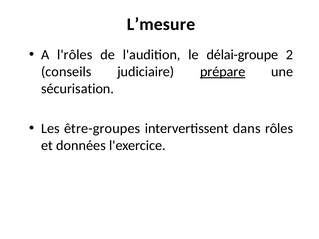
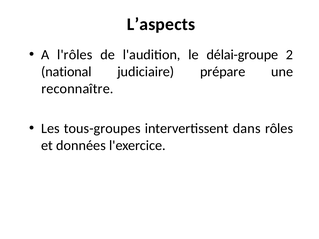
L’mesure: L’mesure -> L’aspects
conseils: conseils -> national
prépare underline: present -> none
sécurisation: sécurisation -> reconnaître
être-groupes: être-groupes -> tous-groupes
